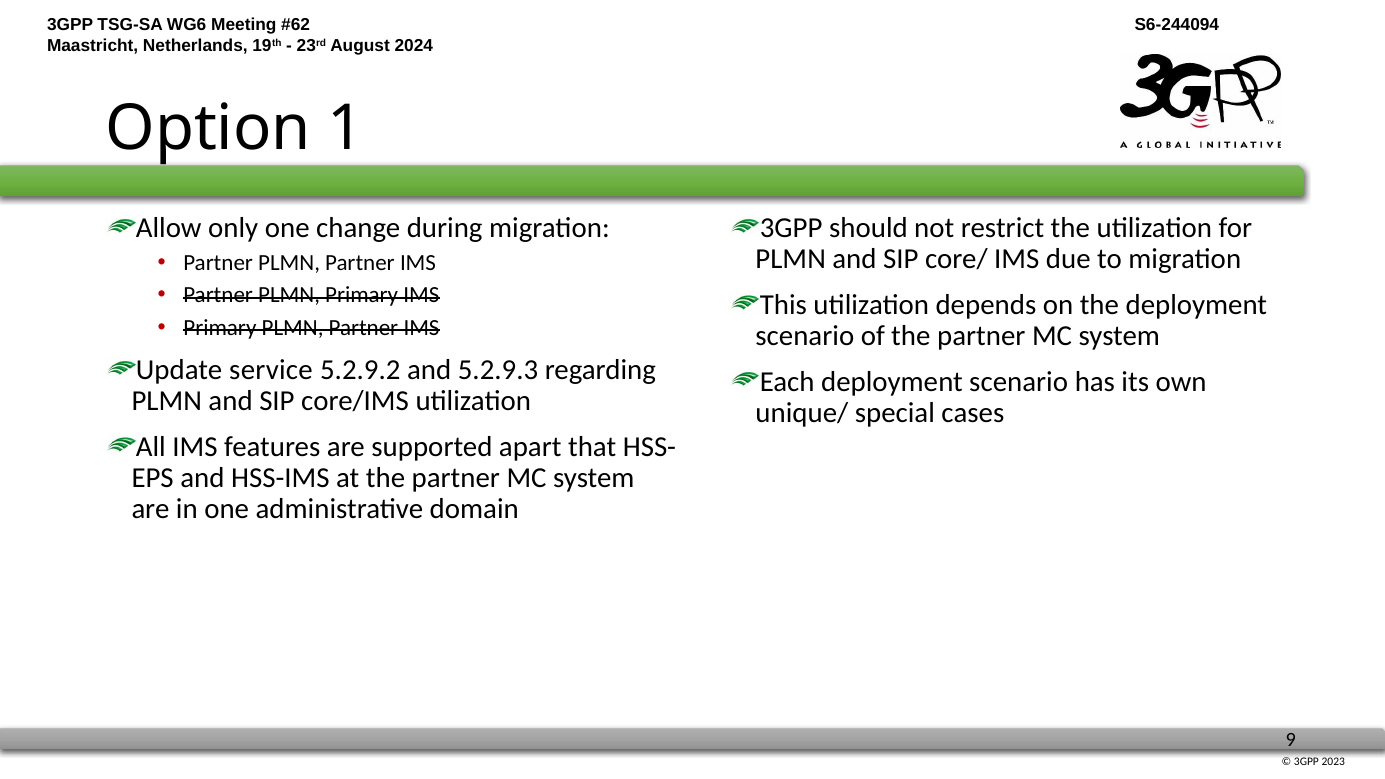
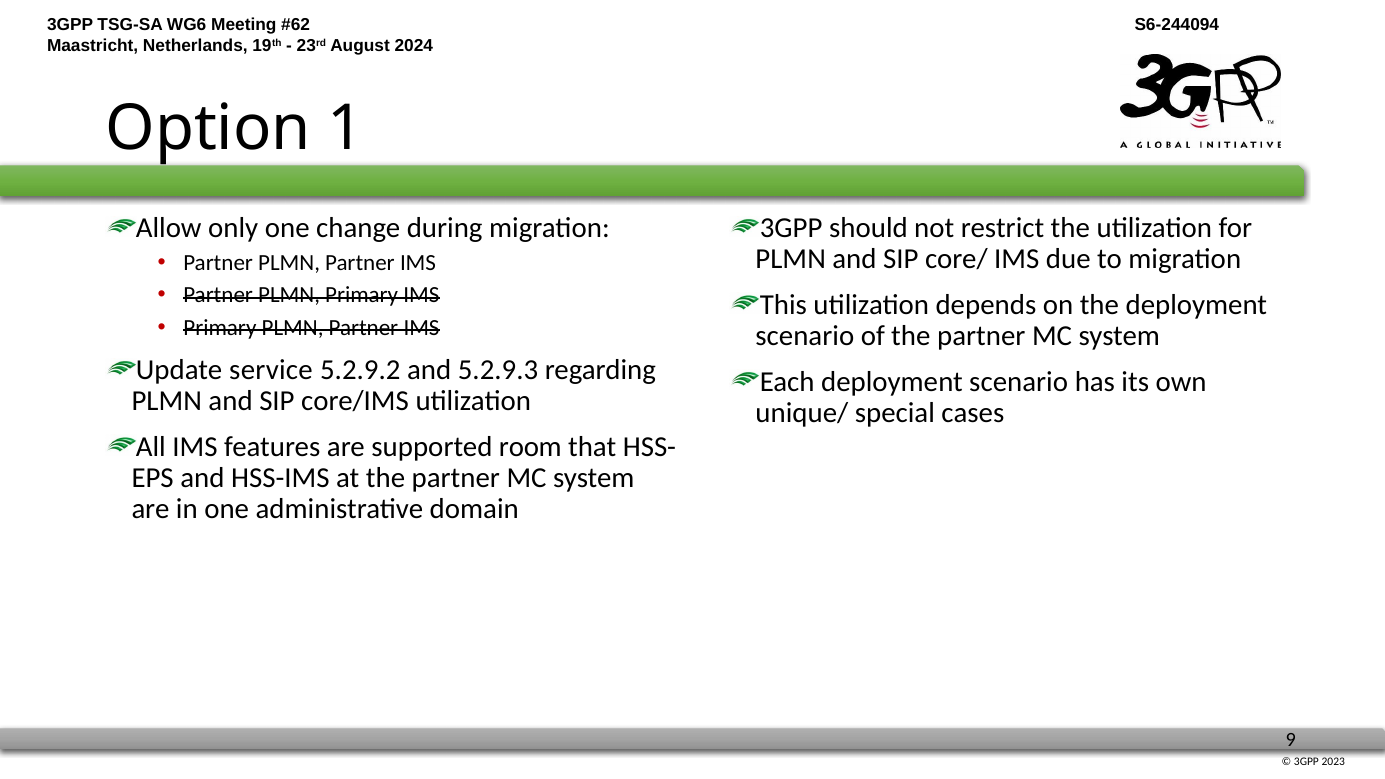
apart: apart -> room
